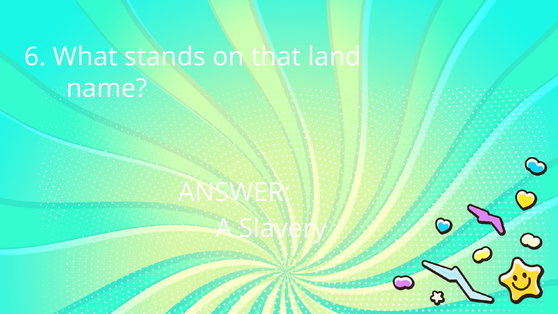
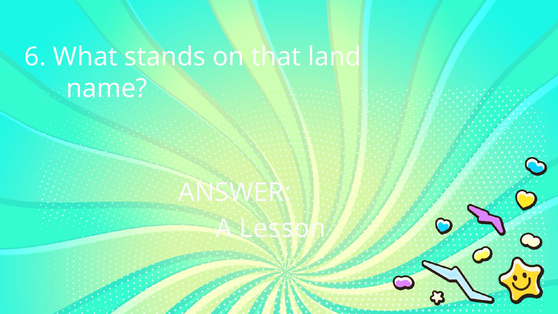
Slavery: Slavery -> Lesson
